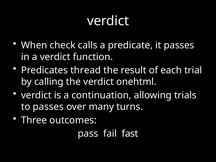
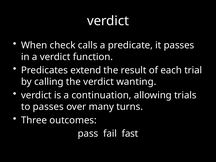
thread: thread -> extend
onehtml: onehtml -> wanting
